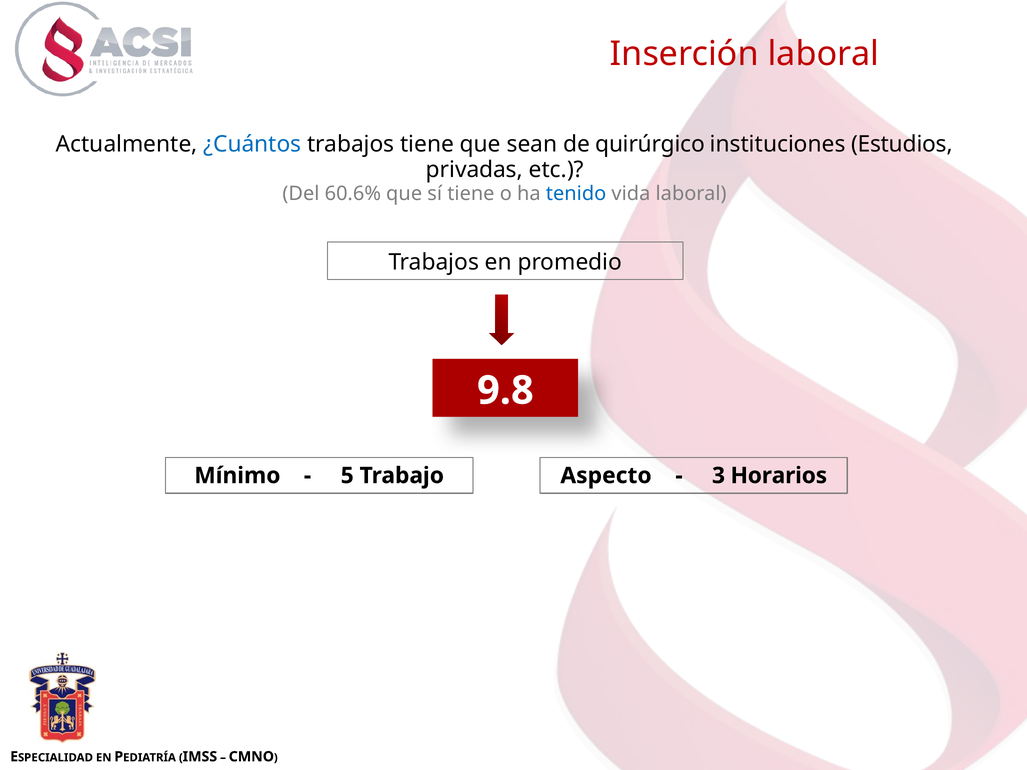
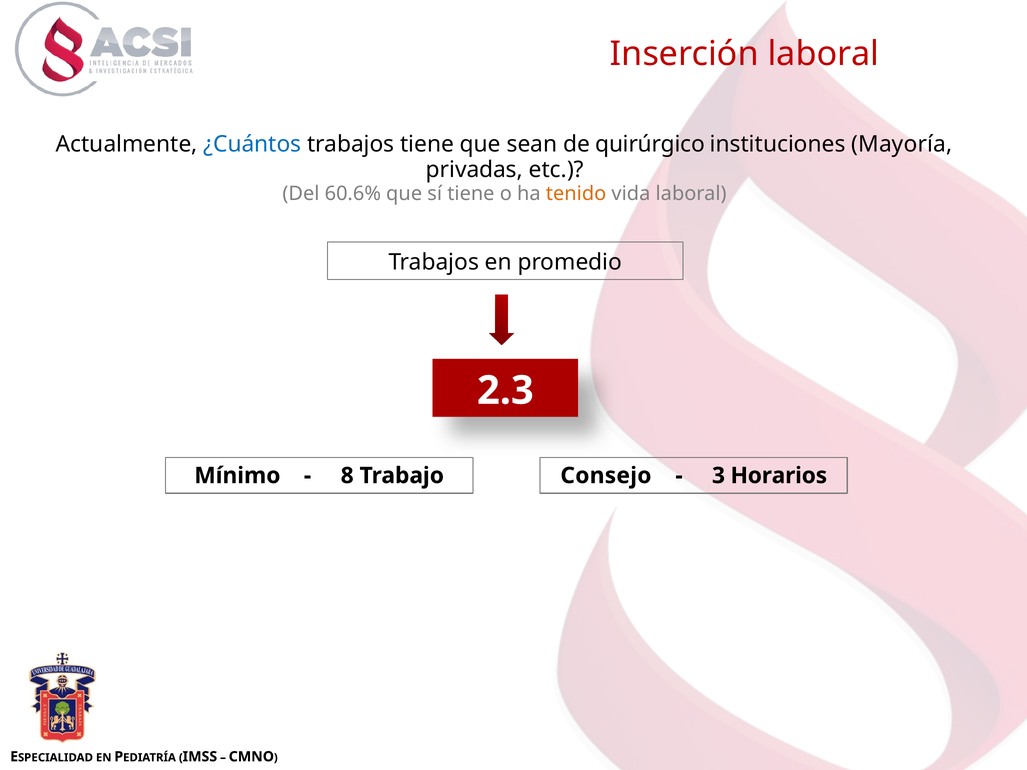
Estudios: Estudios -> Mayoría
tenido colour: blue -> orange
9.8: 9.8 -> 2.3
5: 5 -> 8
Aspecto: Aspecto -> Consejo
